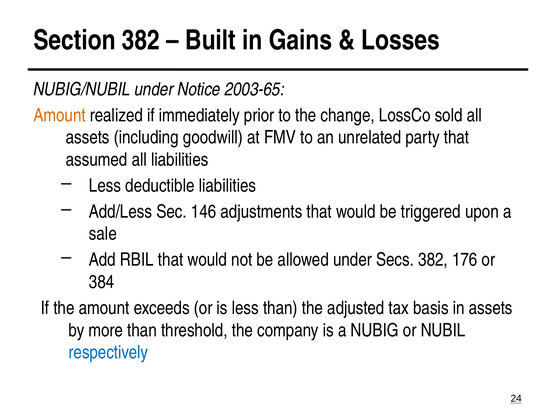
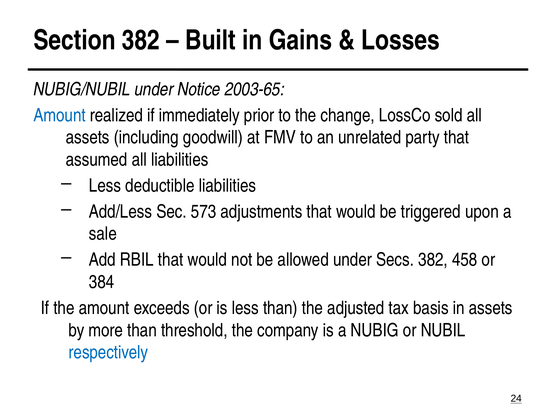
Amount at (60, 115) colour: orange -> blue
146: 146 -> 573
176: 176 -> 458
